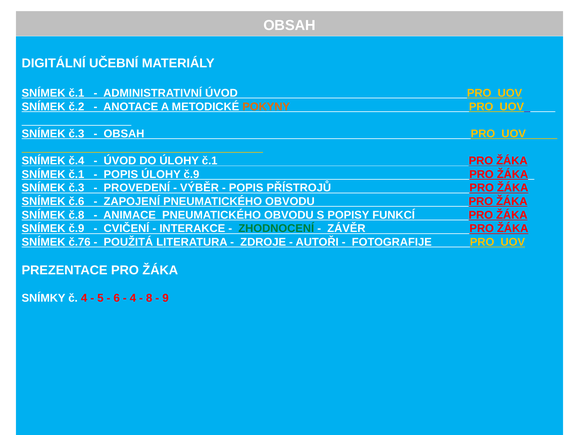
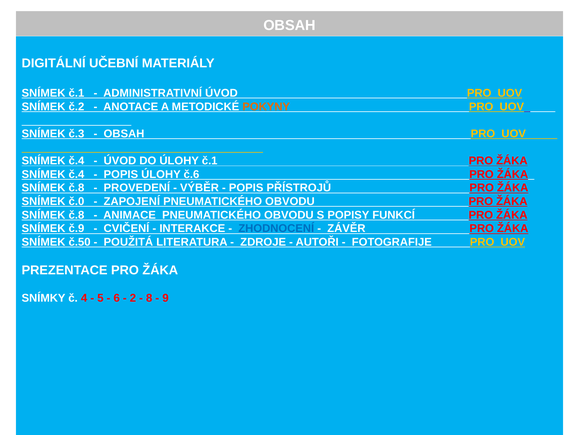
č.1 at (76, 174): č.1 -> č.4
ÚLOHY č.9: č.9 -> č.6
č.3 at (76, 188): č.3 -> č.8
č.6: č.6 -> č.0
ZHODNOCENÍ colour: green -> blue
č.76: č.76 -> č.50
4 at (133, 298): 4 -> 2
